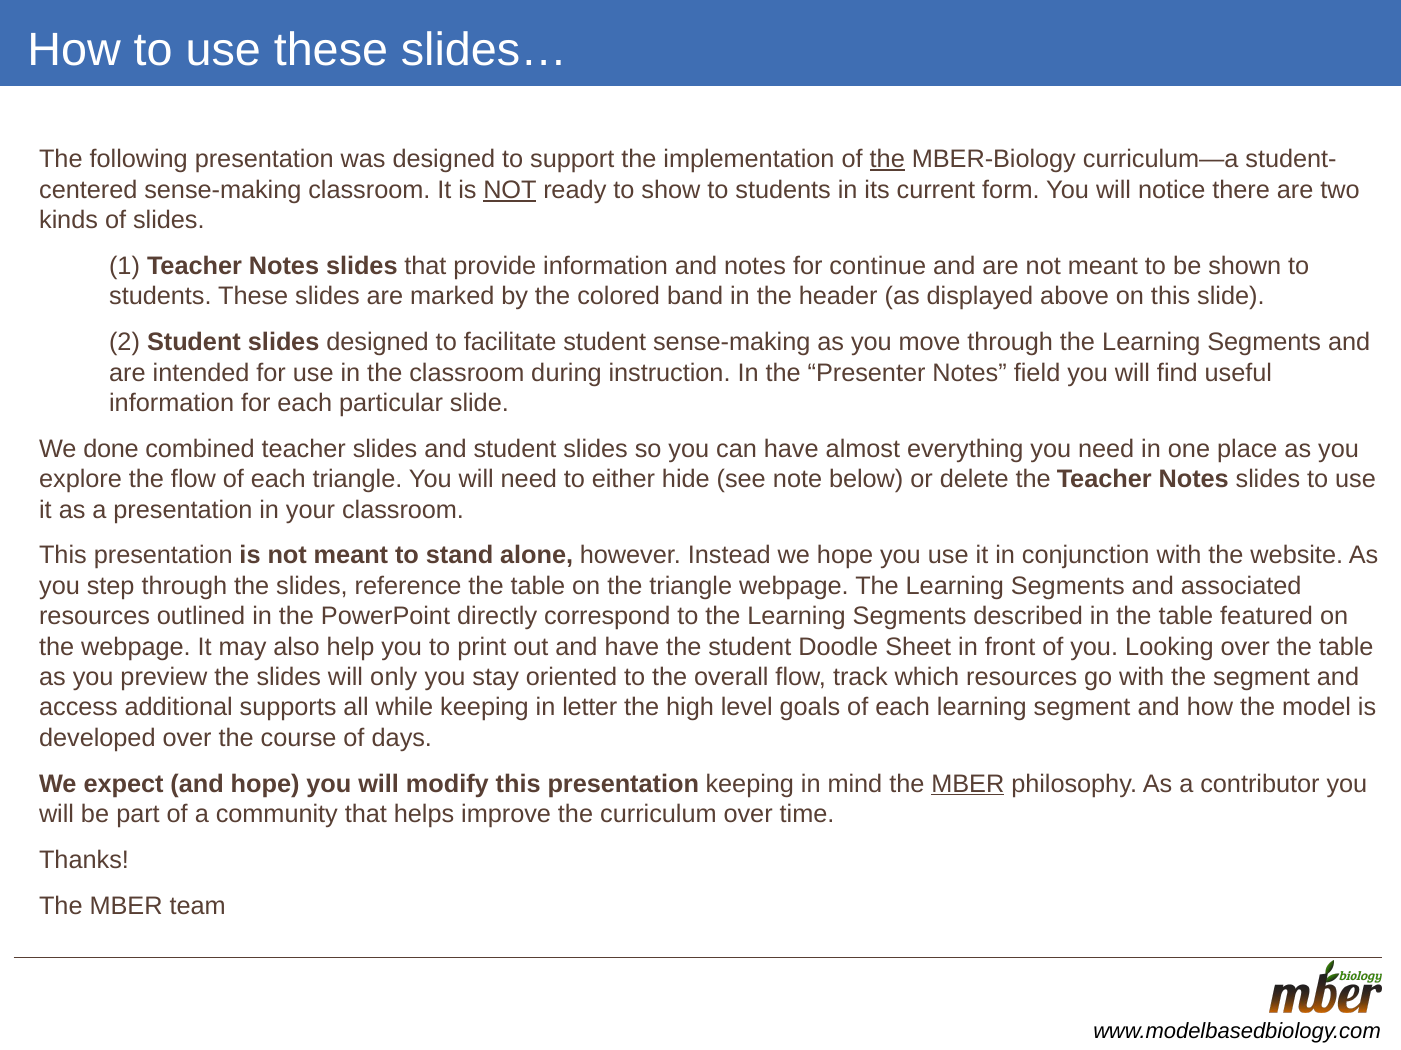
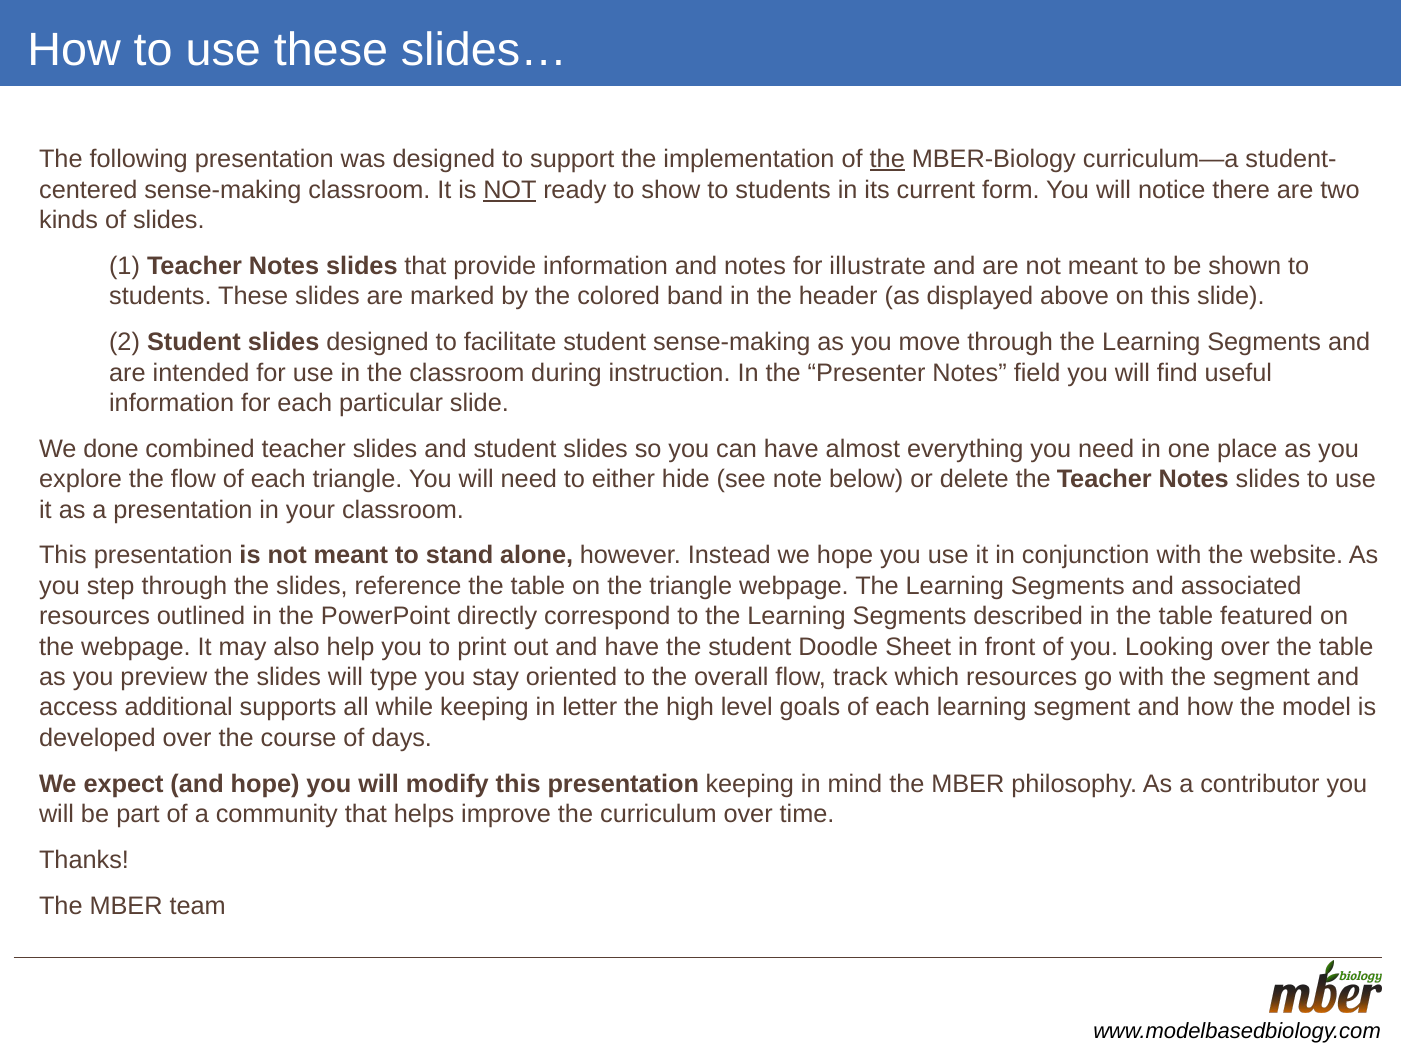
continue: continue -> illustrate
only: only -> type
MBER at (968, 784) underline: present -> none
